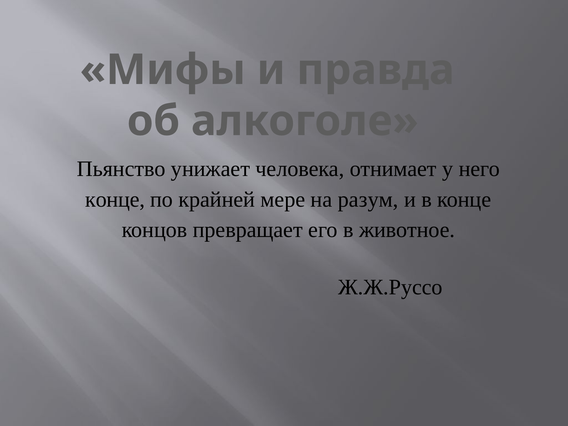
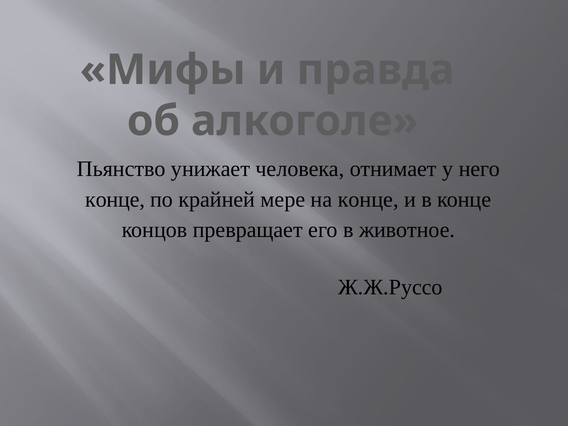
на разум: разум -> конце
